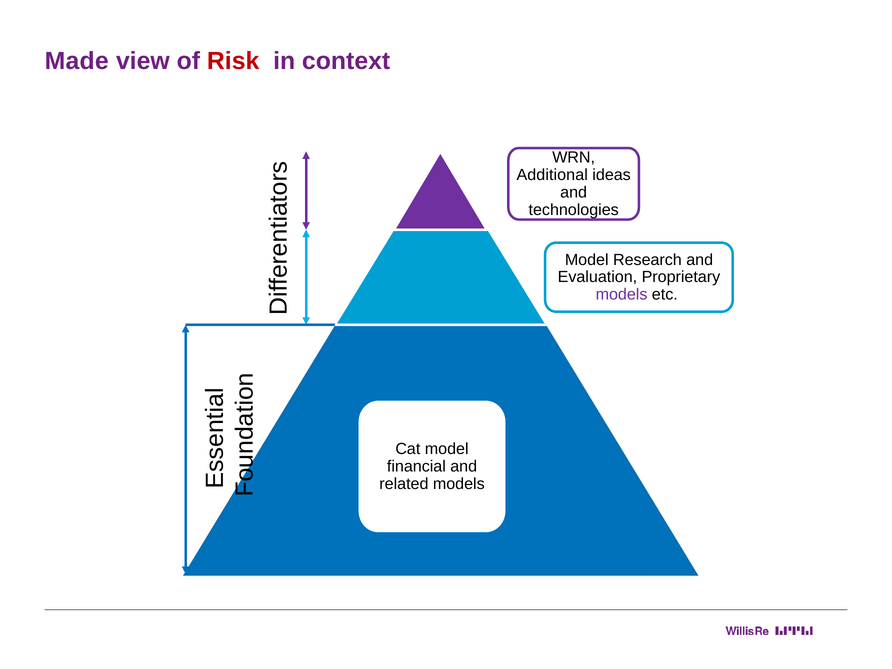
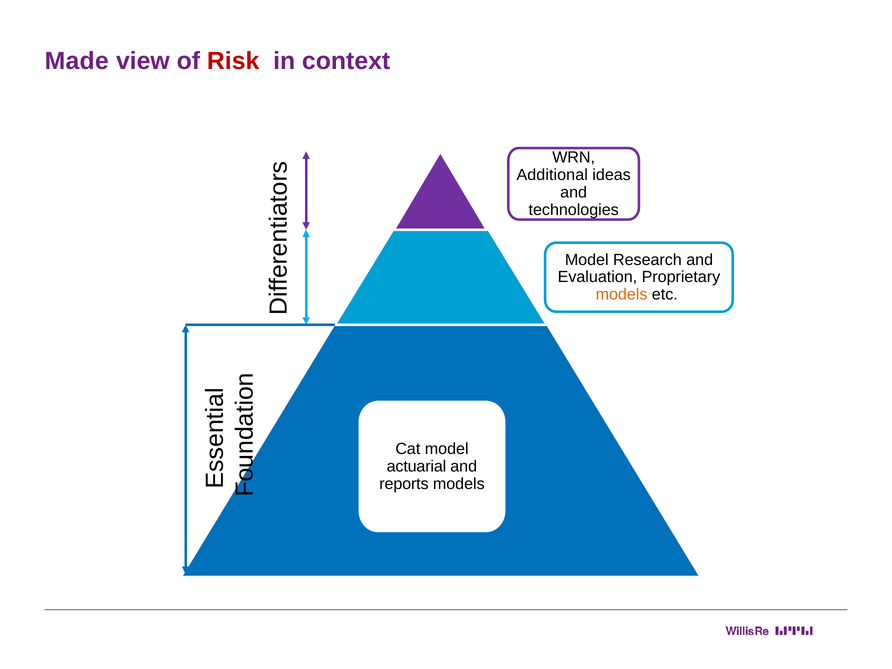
models at (622, 295) colour: purple -> orange
financial: financial -> actuarial
related: related -> reports
